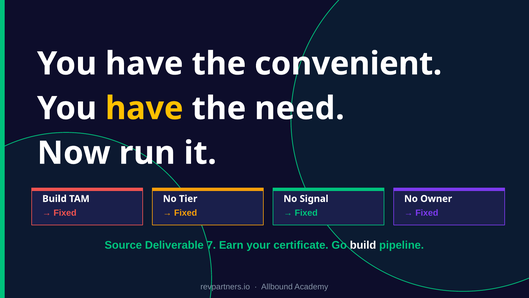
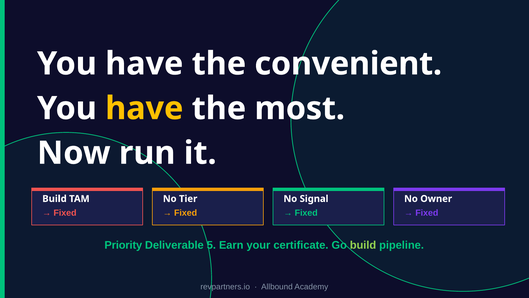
need: need -> most
Source: Source -> Priority
7: 7 -> 5
build at (363, 245) colour: white -> light green
